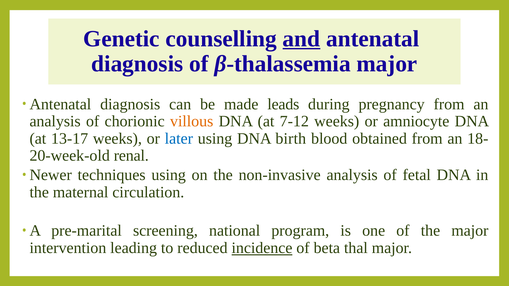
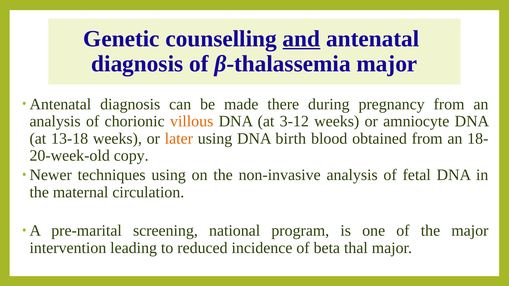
leads: leads -> there
7-12: 7-12 -> 3-12
13-17: 13-17 -> 13-18
later colour: blue -> orange
renal: renal -> copy
incidence underline: present -> none
